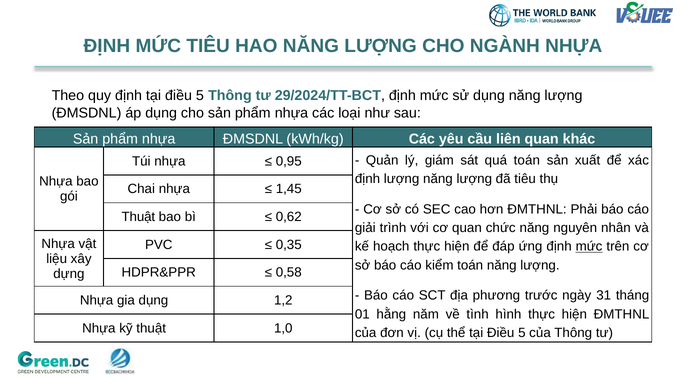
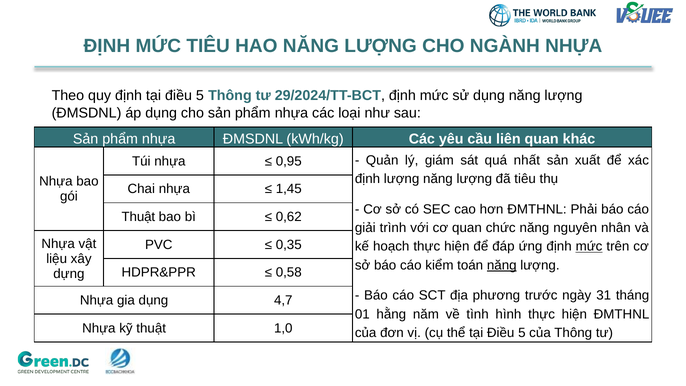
quá toán: toán -> nhất
năng at (502, 265) underline: none -> present
1,2: 1,2 -> 4,7
